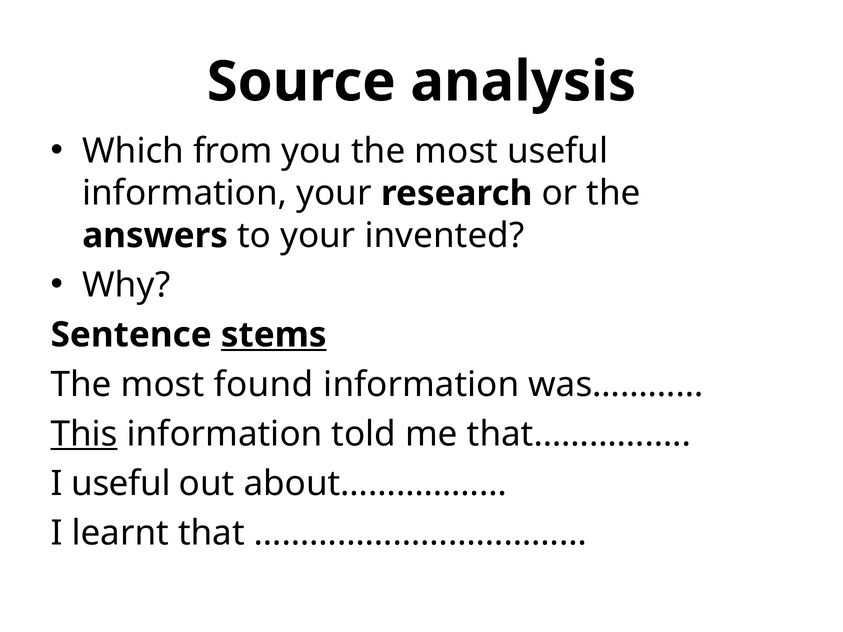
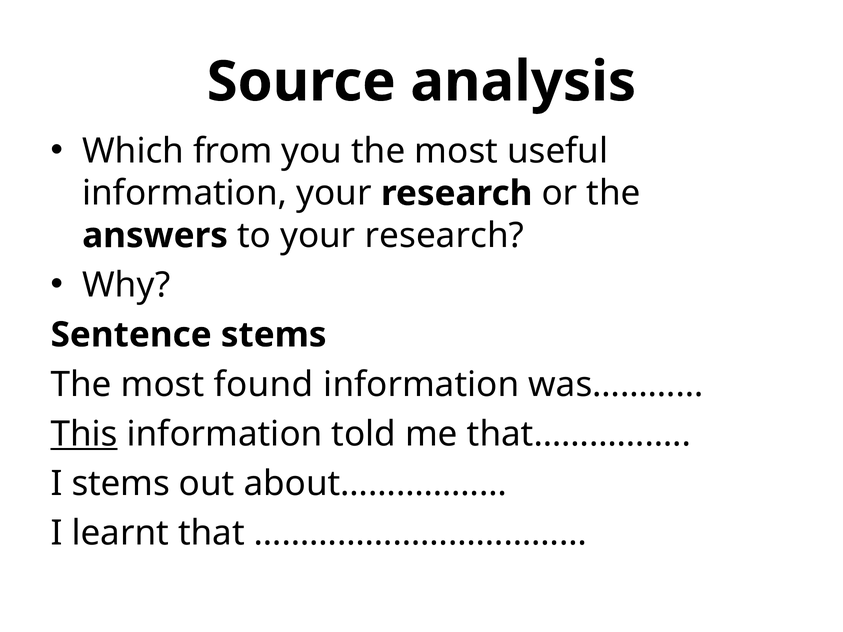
to your invented: invented -> research
stems at (274, 335) underline: present -> none
I useful: useful -> stems
